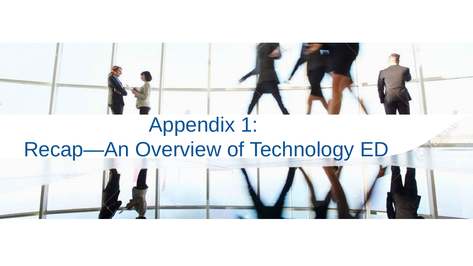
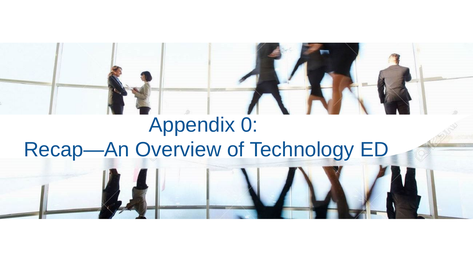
1: 1 -> 0
